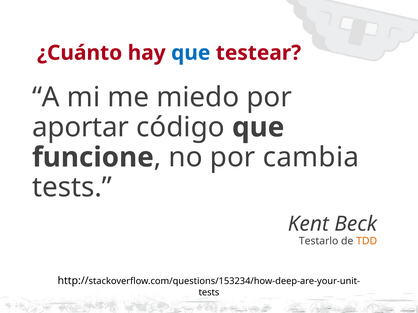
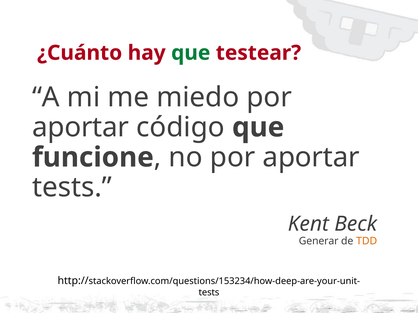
que at (191, 53) colour: blue -> green
no por cambia: cambia -> aportar
Testarlo: Testarlo -> Generar
